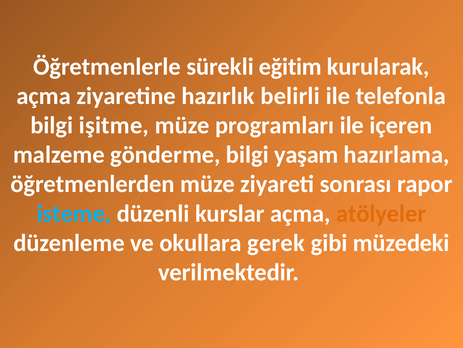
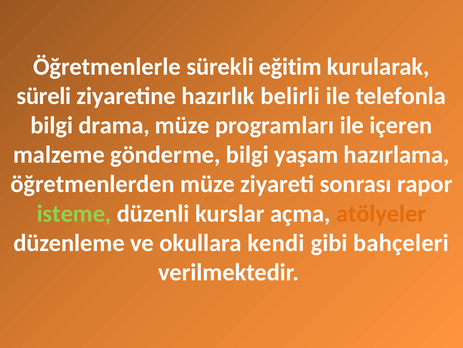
açma at (44, 96): açma -> süreli
işitme: işitme -> drama
isteme colour: light blue -> light green
gerek: gerek -> kendi
müzedeki: müzedeki -> bahçeleri
